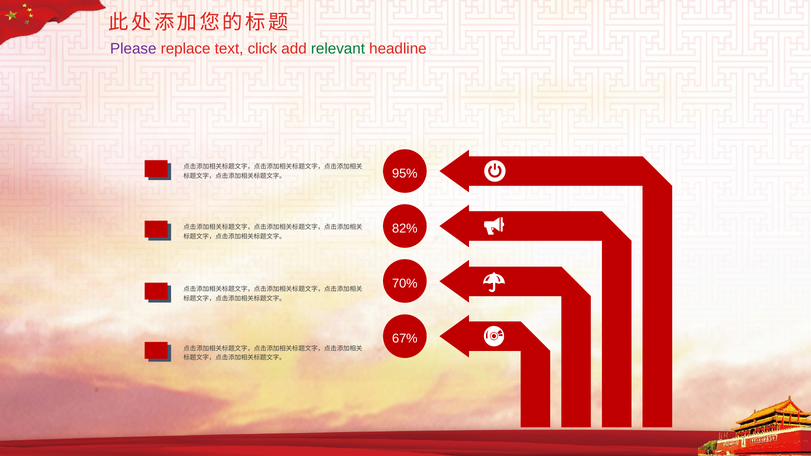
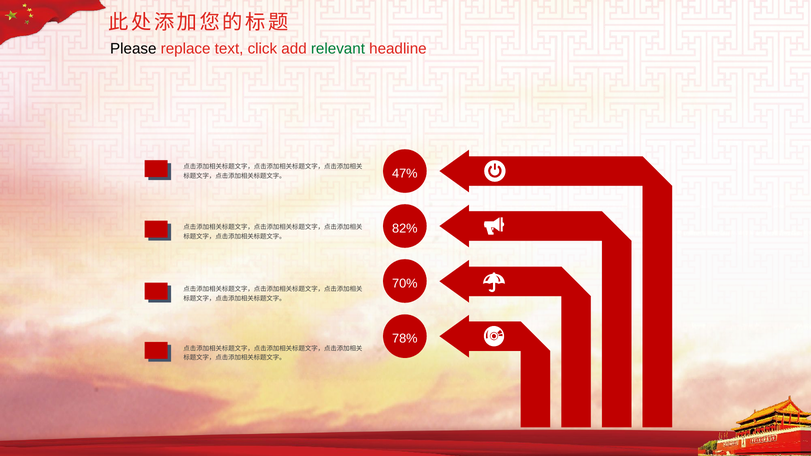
Please colour: purple -> black
95%: 95% -> 47%
67%: 67% -> 78%
